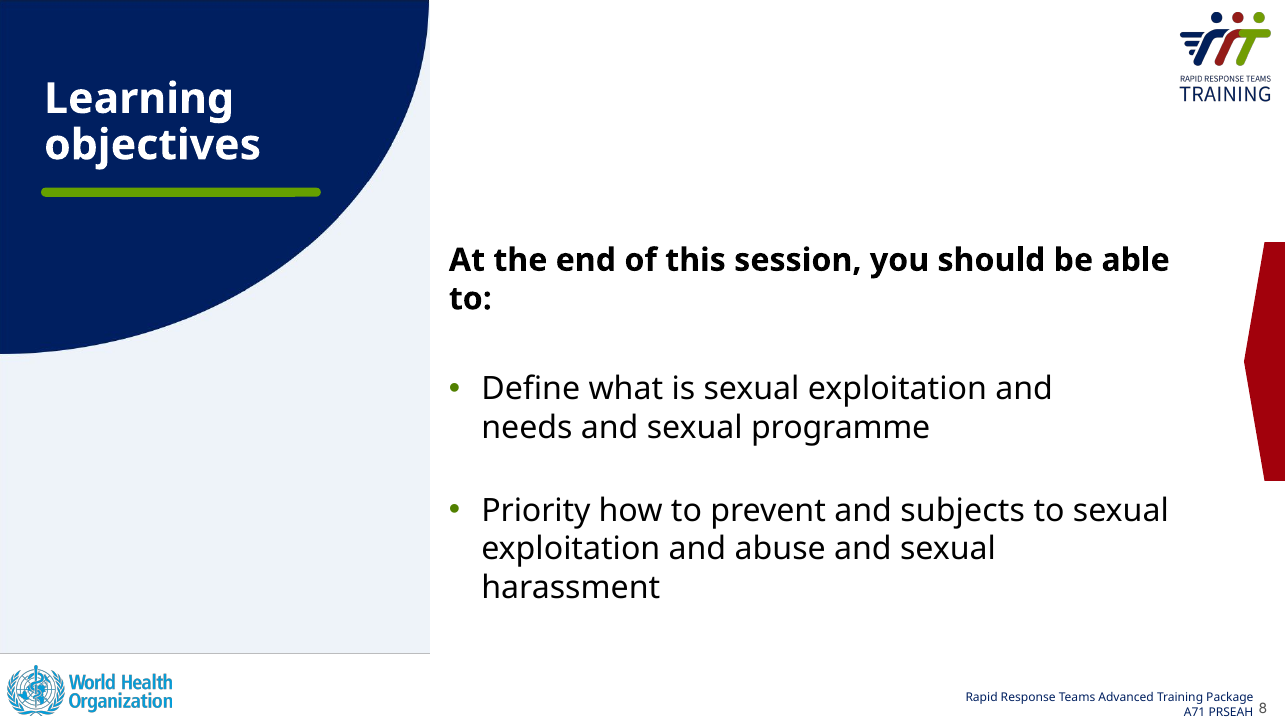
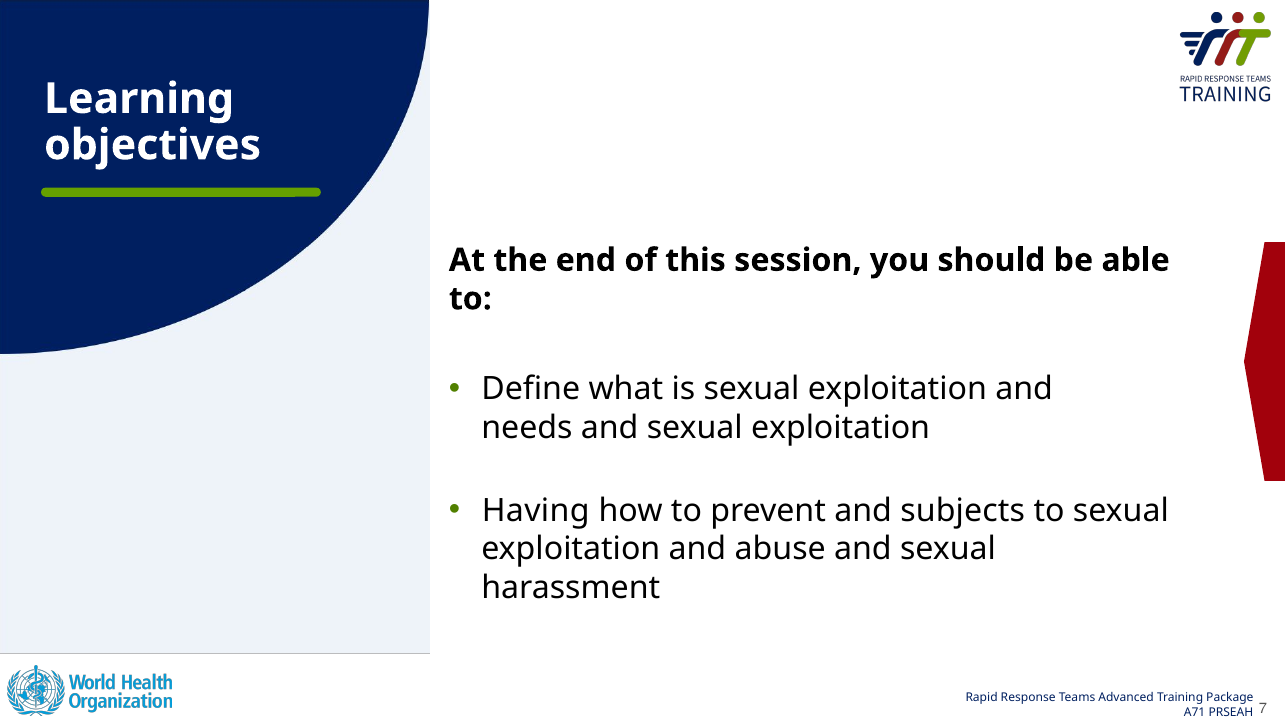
and sexual programme: programme -> exploitation
Priority: Priority -> Having
8: 8 -> 7
